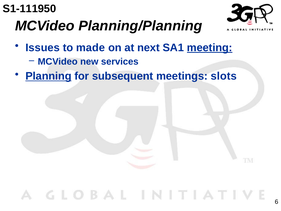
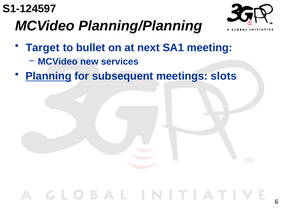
S1-111950: S1-111950 -> S1-124597
Issues: Issues -> Target
made: made -> bullet
meeting underline: present -> none
